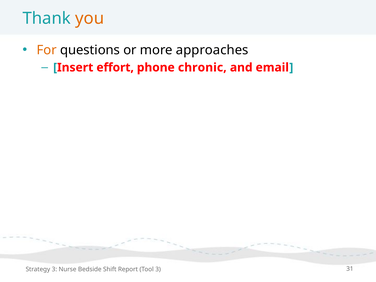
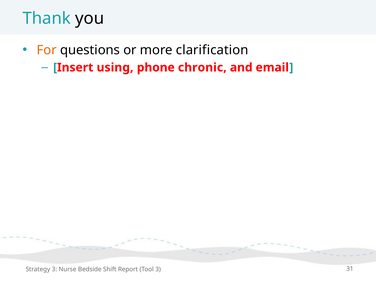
you colour: orange -> black
approaches: approaches -> clarification
effort: effort -> using
